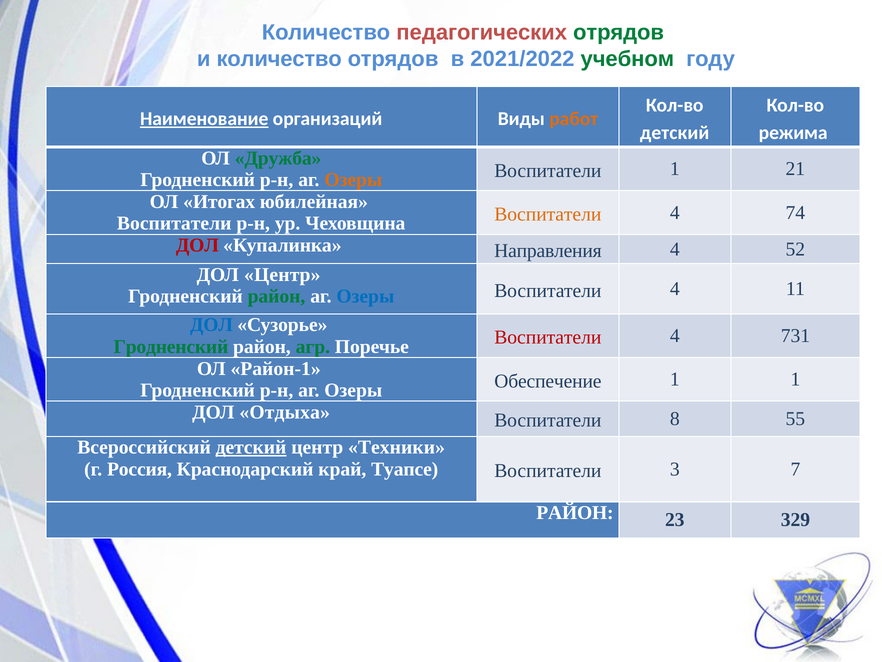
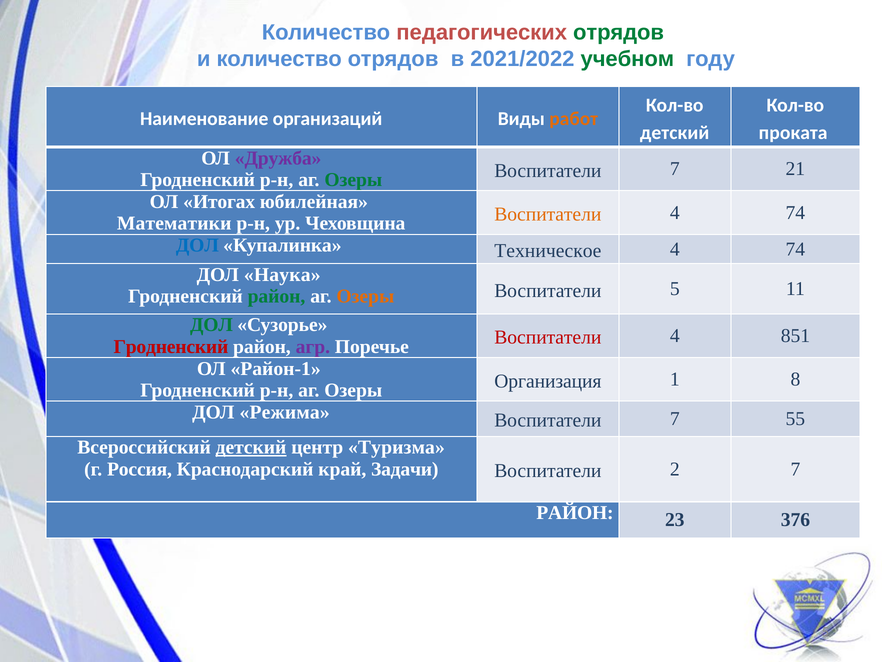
Наименование underline: present -> none
режима: режима -> проката
Дружба colour: green -> purple
Озеры at (353, 180) colour: orange -> green
1 at (675, 169): 1 -> 7
Воспитатели at (174, 223): Воспитатели -> Математики
ДОЛ at (197, 245) colour: red -> blue
Направления: Направления -> Техническое
52 at (795, 249): 52 -> 74
ДОЛ Центр: Центр -> Наука
Озеры at (365, 296) colour: blue -> orange
4 at (675, 289): 4 -> 5
ДОЛ at (211, 325) colour: blue -> green
Гродненский at (171, 346) colour: green -> red
агр colour: green -> purple
731: 731 -> 851
Обеспечение: Обеспечение -> Организация
1 1: 1 -> 8
Отдыха: Отдыха -> Режима
8 at (675, 419): 8 -> 7
Техники: Техники -> Туризма
Туапсе: Туапсе -> Задачи
3: 3 -> 2
329: 329 -> 376
